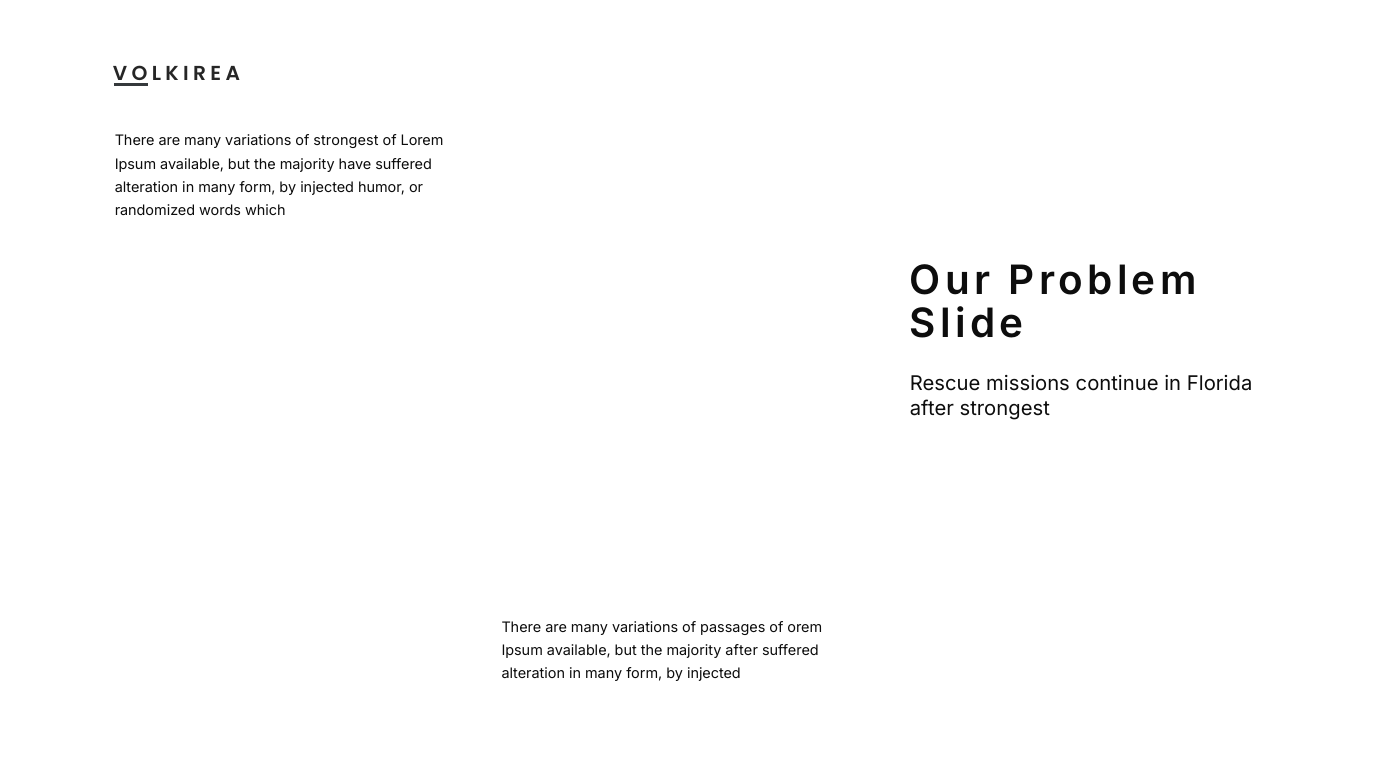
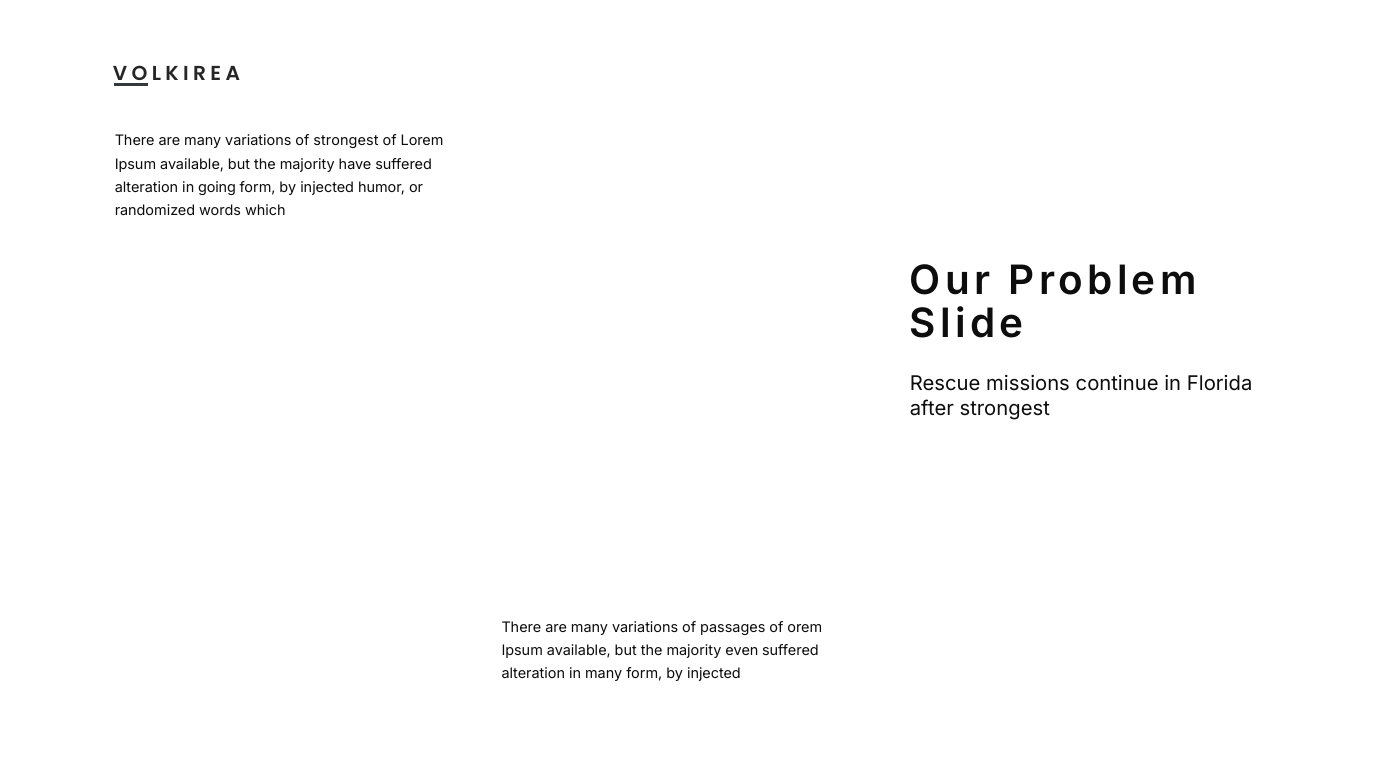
many at (217, 187): many -> going
majority after: after -> even
